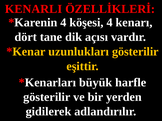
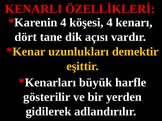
uzunlukları gösterilir: gösterilir -> demektir
